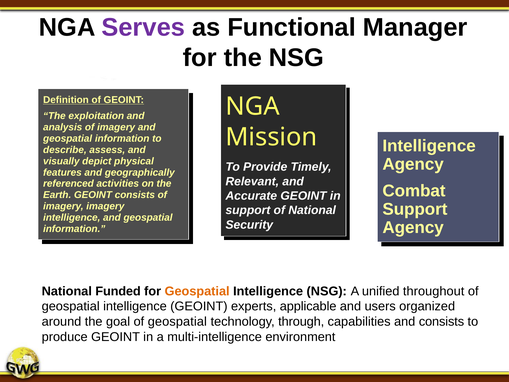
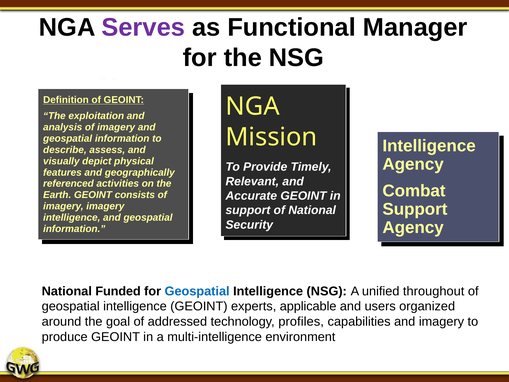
Geospatial at (197, 291) colour: orange -> blue
goal of geospatial: geospatial -> addressed
through: through -> profiles
and consists: consists -> imagery
